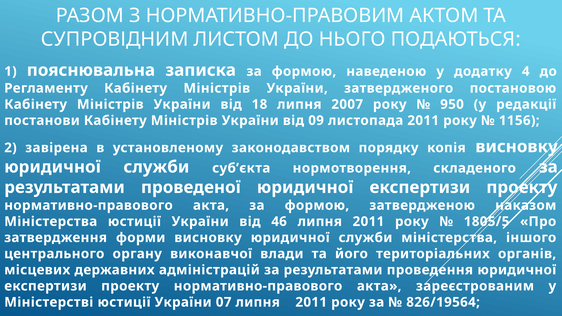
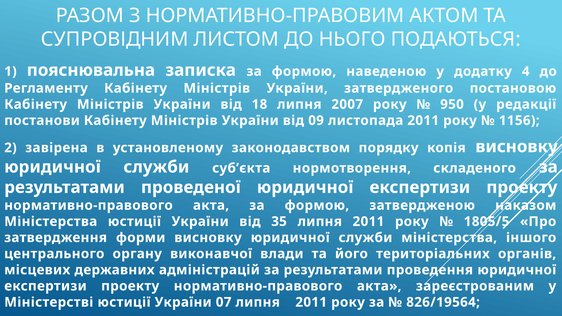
46: 46 -> 35
